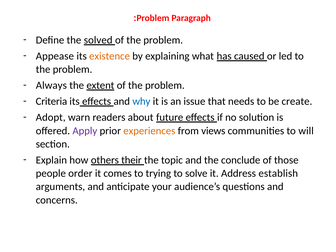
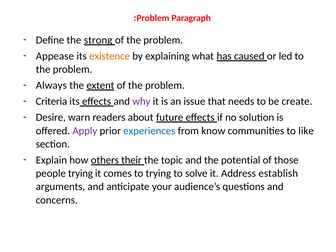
solved: solved -> strong
why colour: blue -> purple
Adopt: Adopt -> Desire
experiences colour: orange -> blue
views: views -> know
will: will -> like
conclude: conclude -> potential
people order: order -> trying
